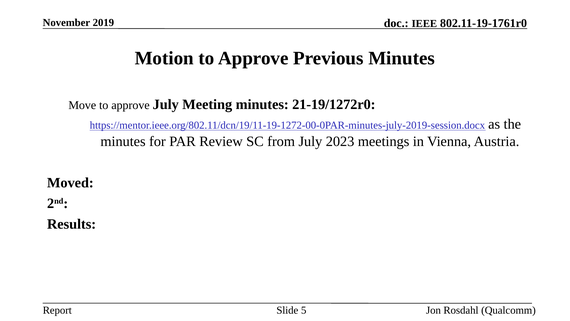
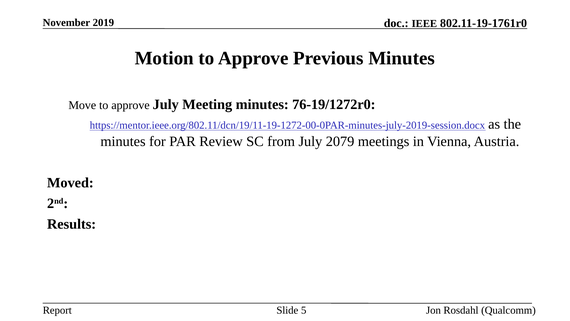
21-19/1272r0: 21-19/1272r0 -> 76-19/1272r0
2023: 2023 -> 2079
